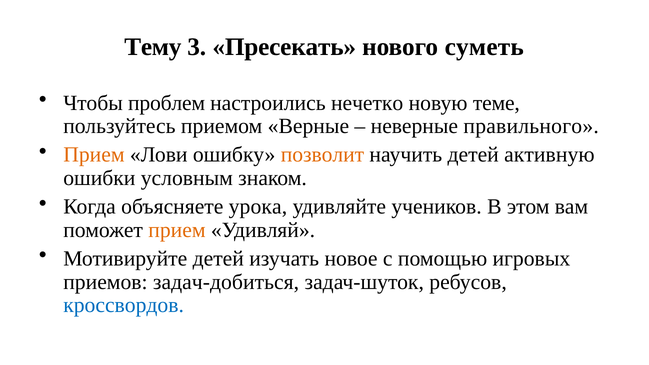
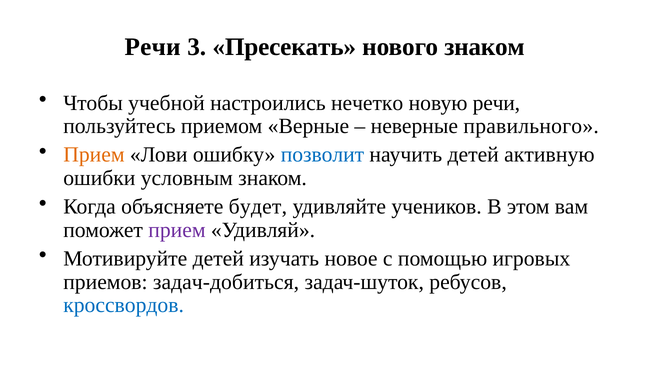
Тему at (153, 47): Тему -> Речи
нового суметь: суметь -> знаком
проблем: проблем -> учебной
новую теме: теме -> речи
позволит colour: orange -> blue
урока: урока -> будет
прием at (177, 230) colour: orange -> purple
